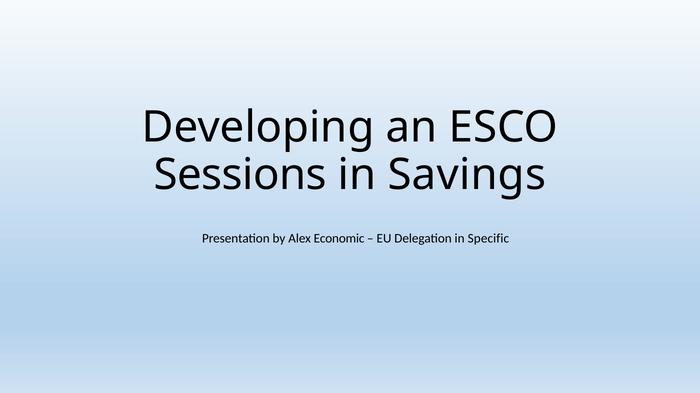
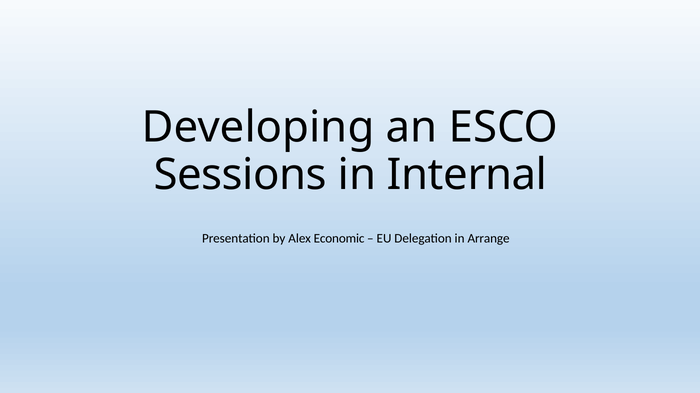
Savings: Savings -> Internal
Specific: Specific -> Arrange
